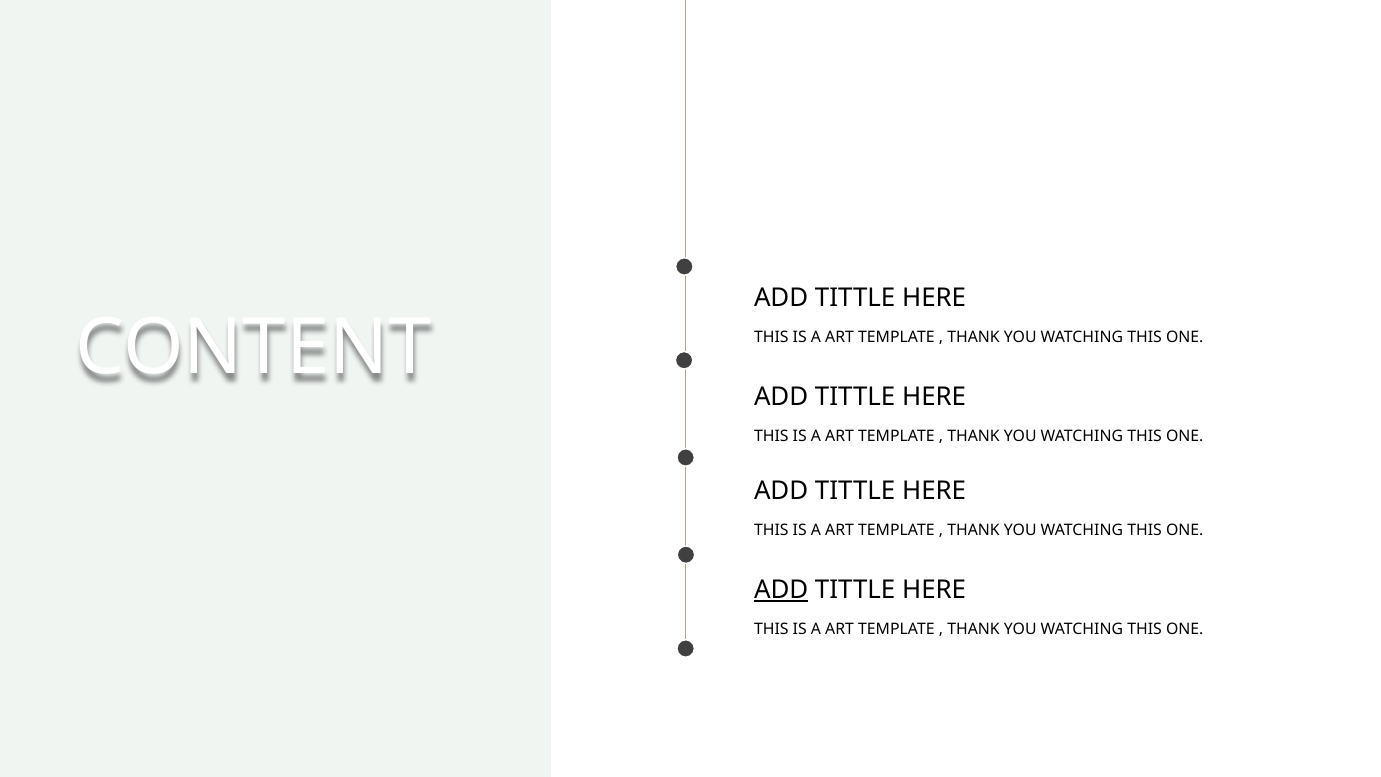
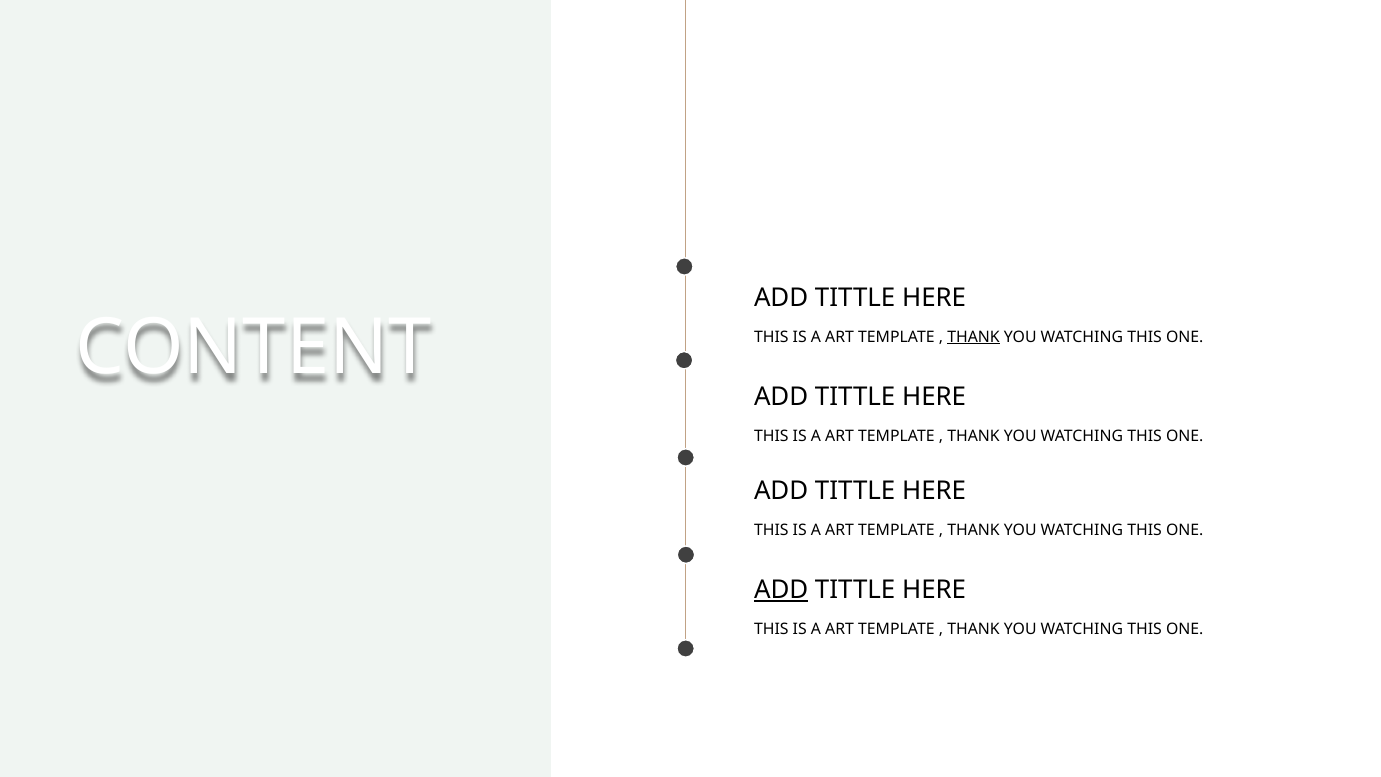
THANK at (974, 337) underline: none -> present
